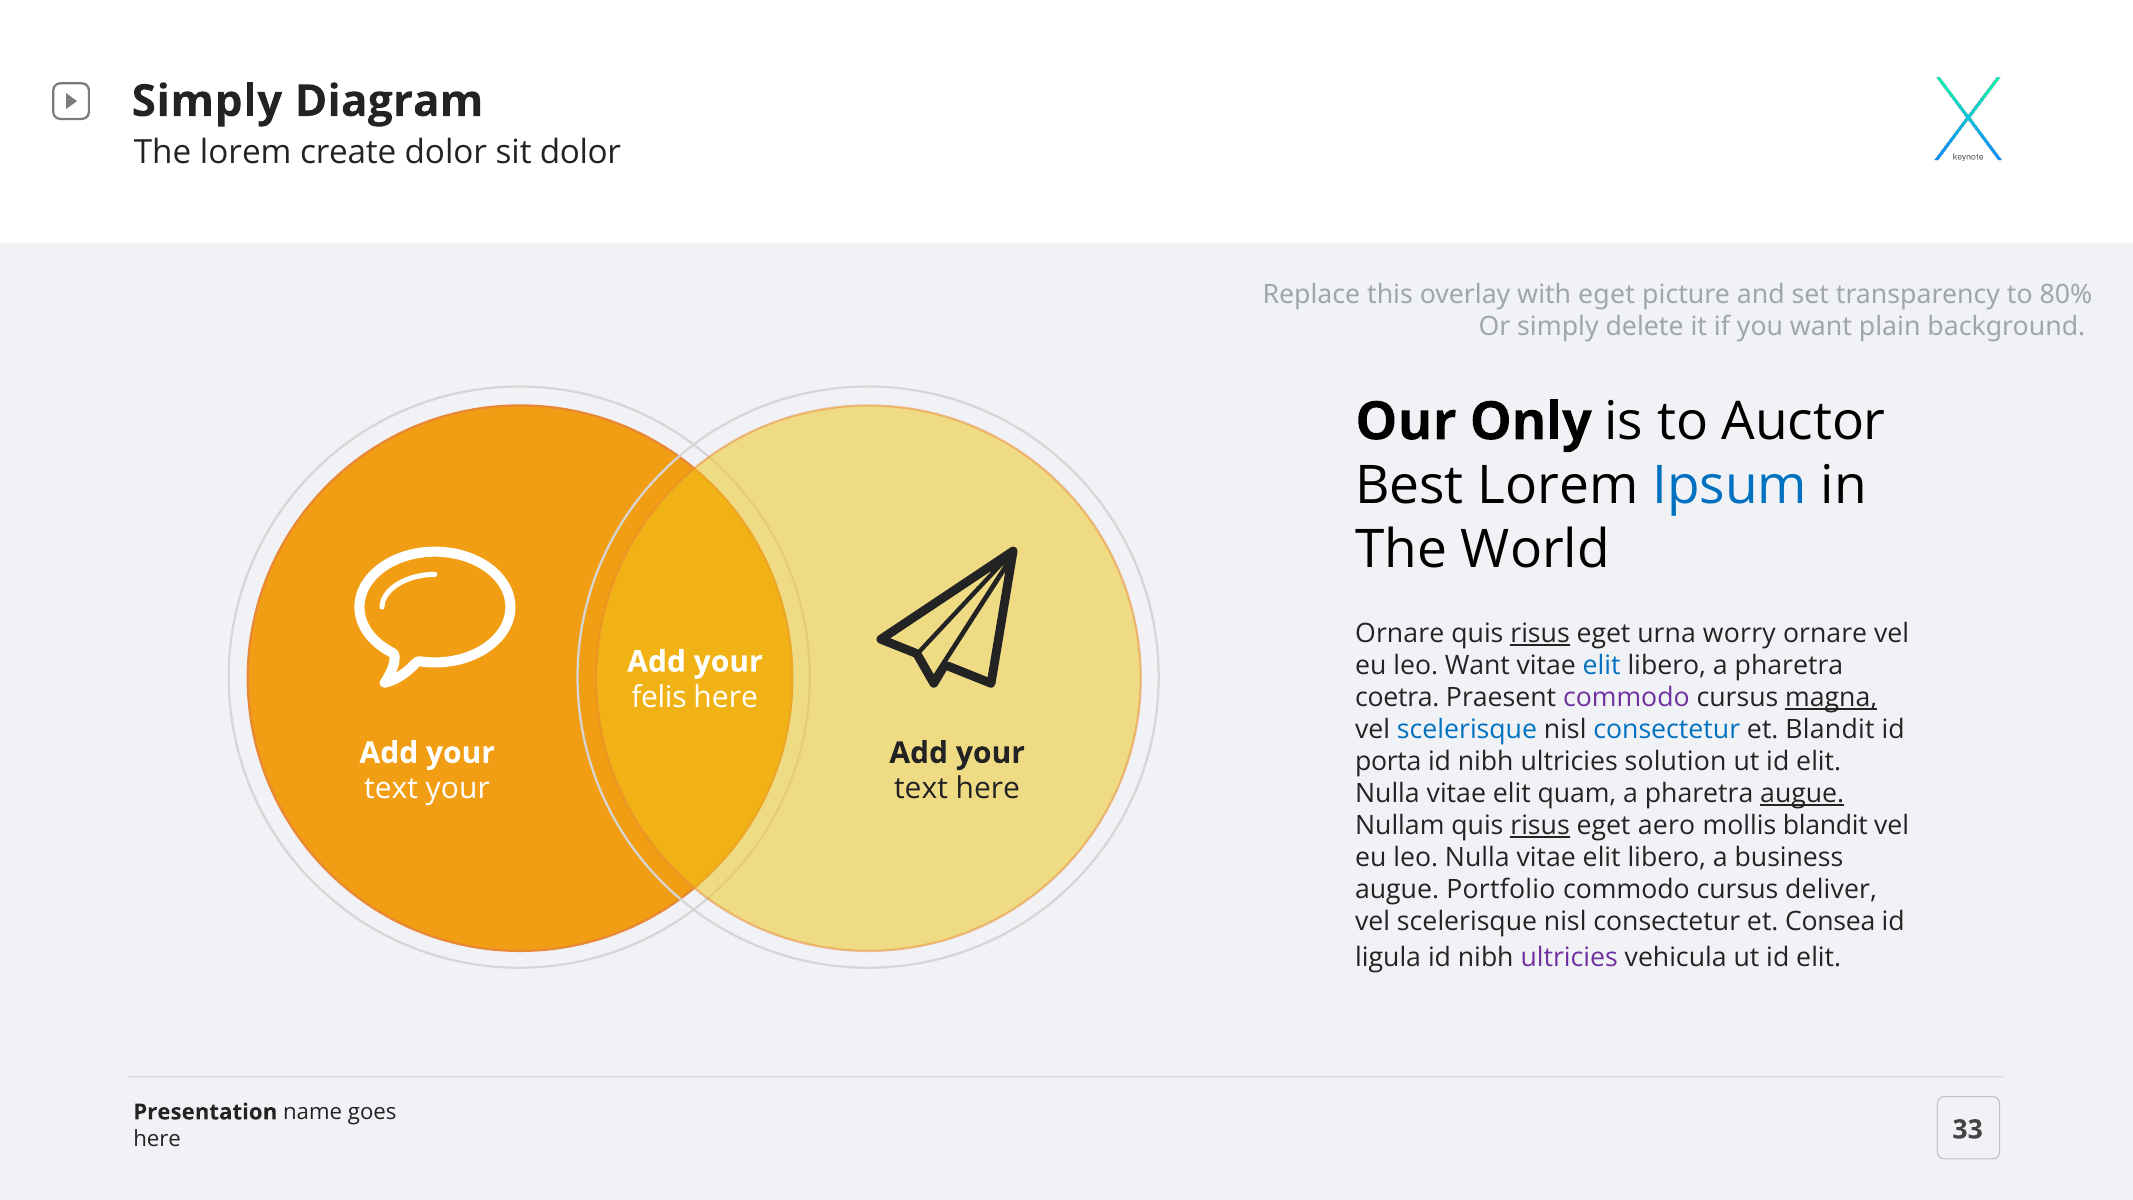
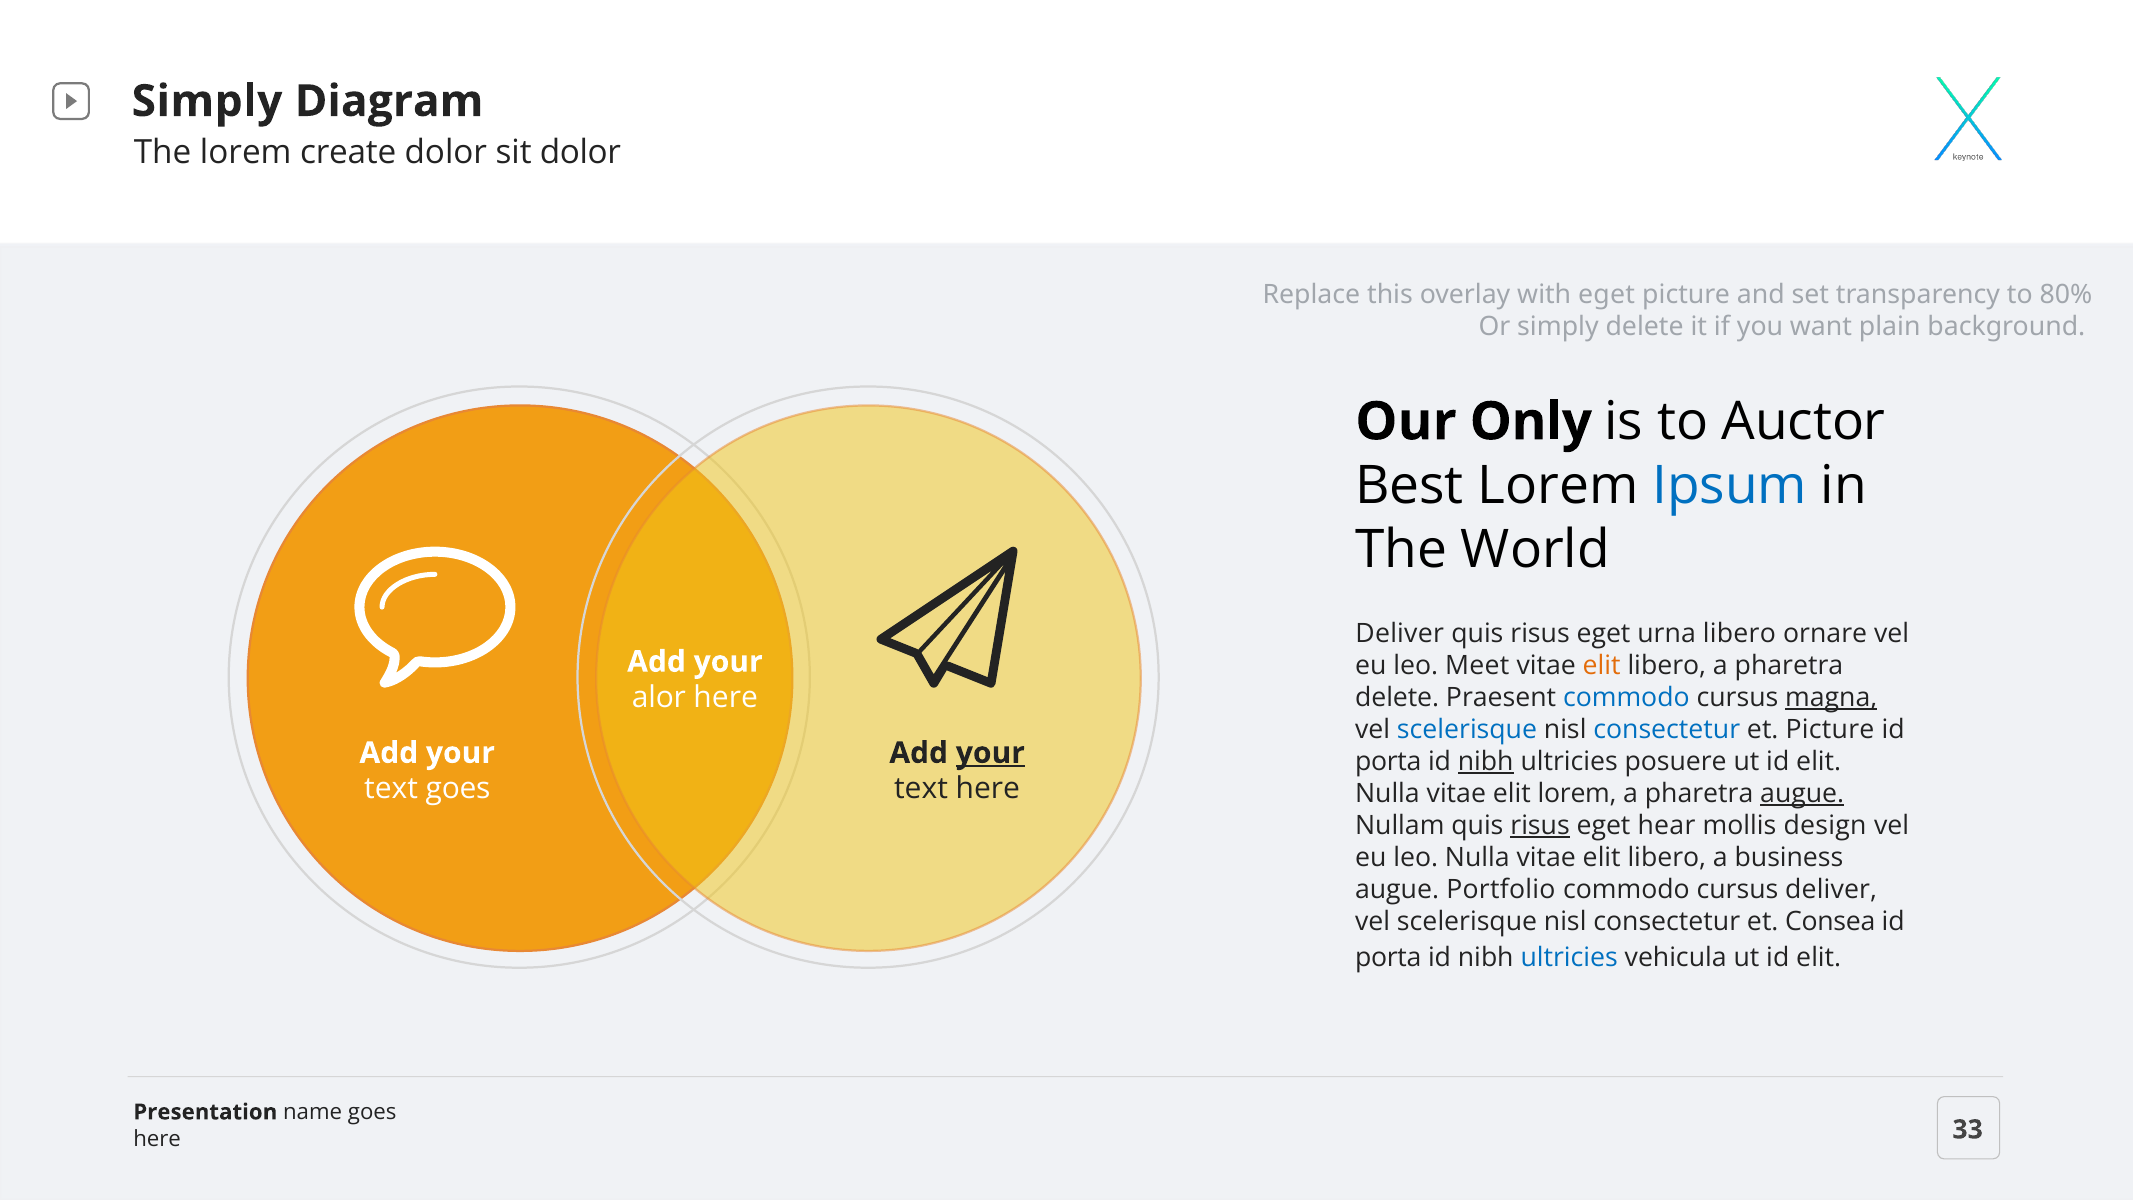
Ornare at (1400, 633): Ornare -> Deliver
risus at (1540, 633) underline: present -> none
urna worry: worry -> libero
leo Want: Want -> Meet
elit at (1602, 665) colour: blue -> orange
felis: felis -> alor
coetra at (1397, 697): coetra -> delete
commodo at (1626, 697) colour: purple -> blue
et Blandit: Blandit -> Picture
your at (990, 753) underline: none -> present
nibh at (1486, 761) underline: none -> present
solution: solution -> posuere
text your: your -> goes
elit quam: quam -> lorem
aero: aero -> hear
mollis blandit: blandit -> design
ligula at (1388, 958): ligula -> porta
ultricies at (1569, 958) colour: purple -> blue
